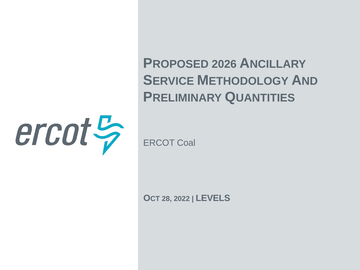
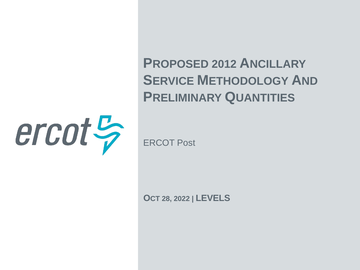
2026: 2026 -> 2012
Coal: Coal -> Post
